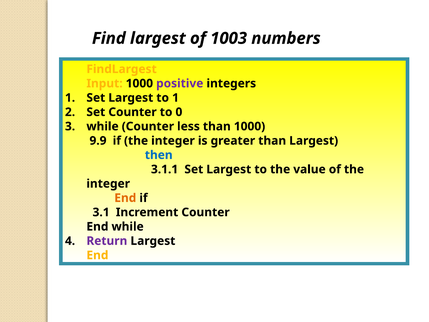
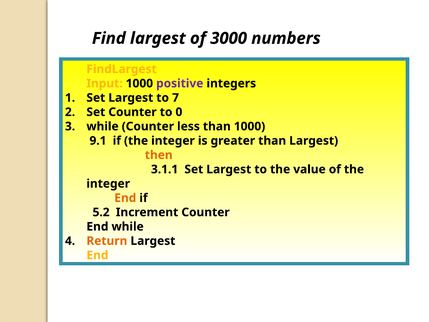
1003: 1003 -> 3000
to 1: 1 -> 7
9.9: 9.9 -> 9.1
then colour: blue -> orange
3.1: 3.1 -> 5.2
Return colour: purple -> orange
